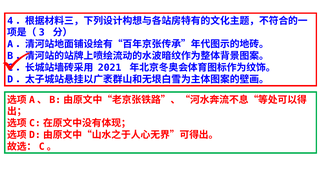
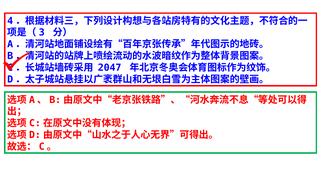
2021: 2021 -> 2047
